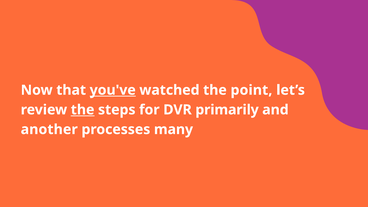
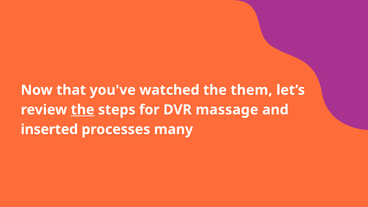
you've underline: present -> none
point: point -> them
primarily: primarily -> massage
another: another -> inserted
